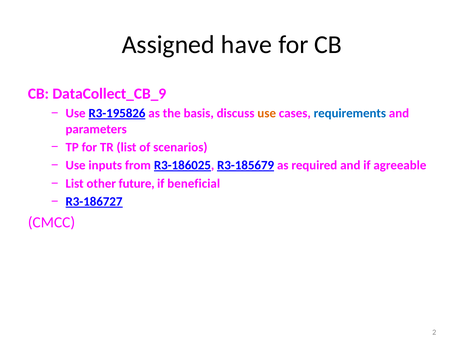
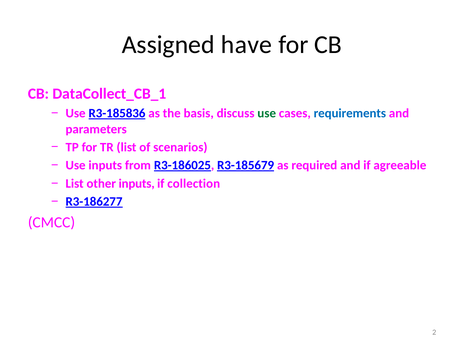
DataCollect_CB_9: DataCollect_CB_9 -> DataCollect_CB_1
R3-195826: R3-195826 -> R3-185836
use at (267, 113) colour: orange -> green
other future: future -> inputs
beneficial: beneficial -> collection
R3-186727: R3-186727 -> R3-186277
